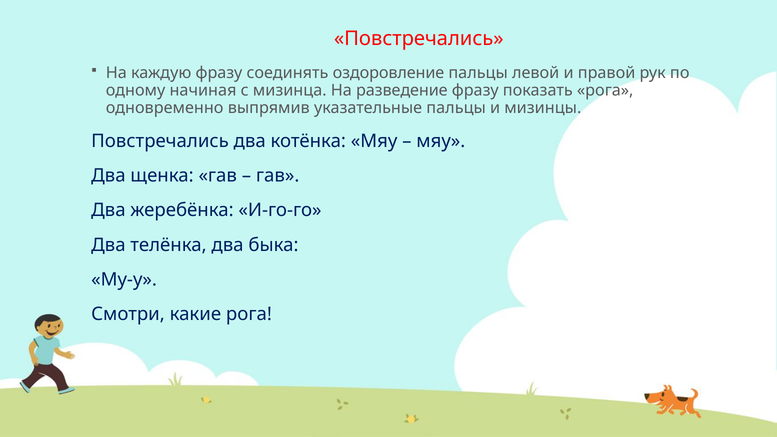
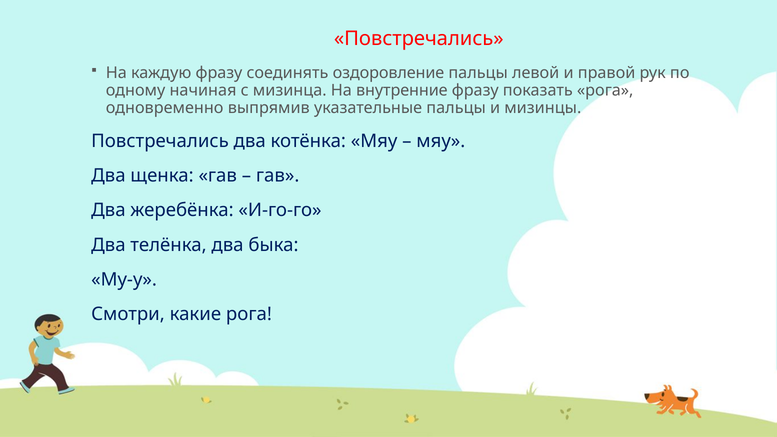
разведение: разведение -> внутренние
